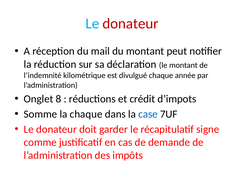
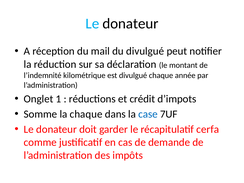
donateur at (130, 24) colour: red -> black
du montant: montant -> divulgué
8: 8 -> 1
signe: signe -> cerfa
